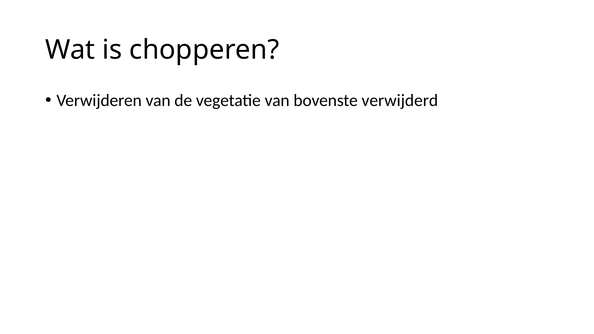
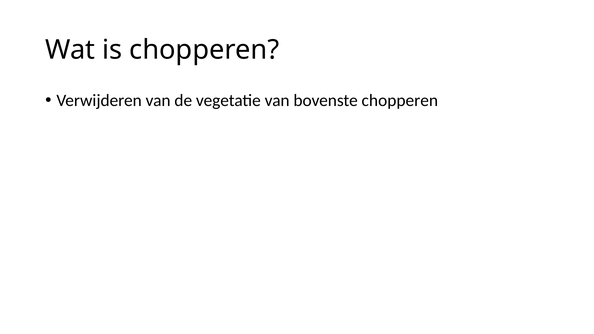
bovenste verwijderd: verwijderd -> chopperen
